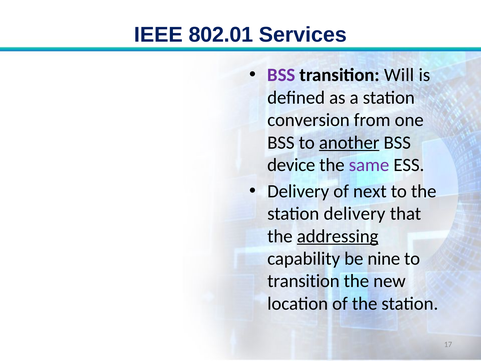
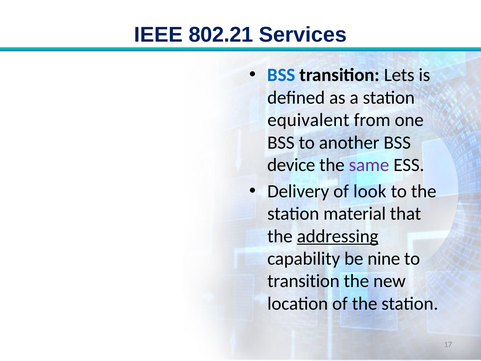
802.01: 802.01 -> 802.21
BSS at (281, 75) colour: purple -> blue
Will: Will -> Lets
conversion: conversion -> equivalent
another underline: present -> none
next: next -> look
station delivery: delivery -> material
